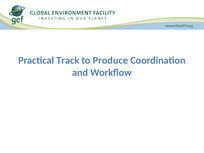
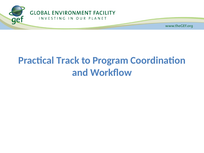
Produce: Produce -> Program
